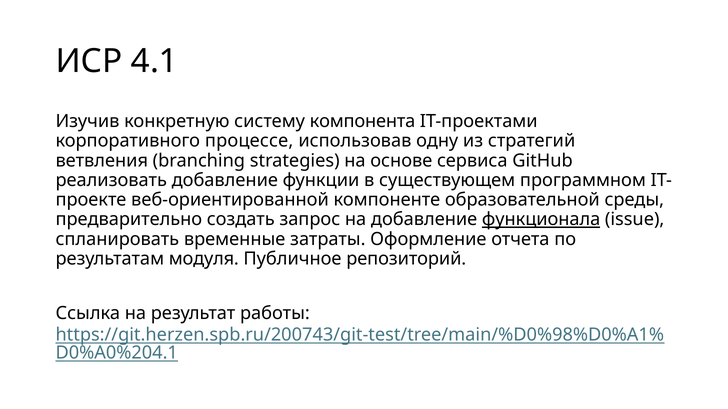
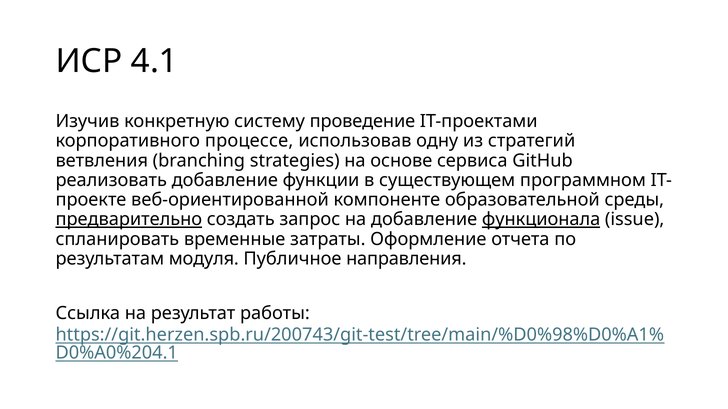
компонента: компонента -> проведение
предварительно underline: none -> present
репозиторий: репозиторий -> направления
